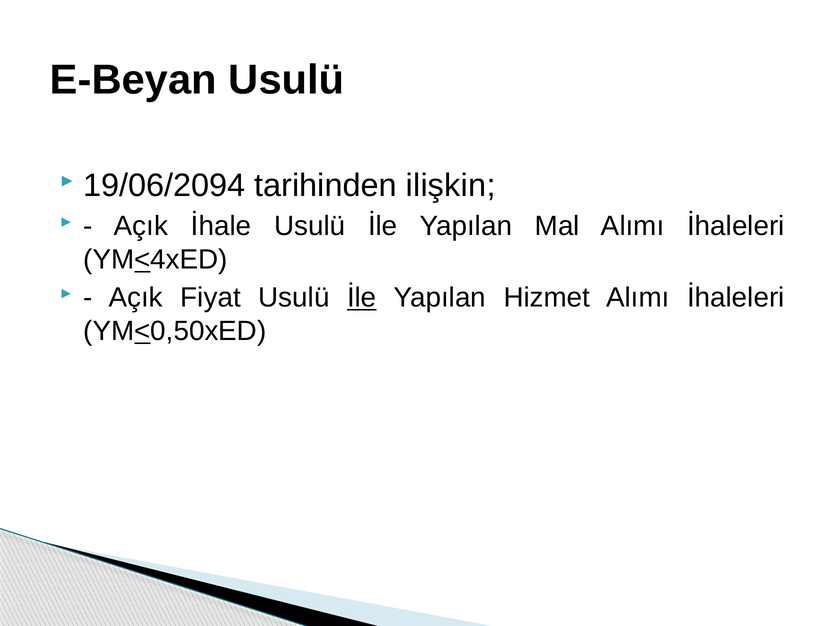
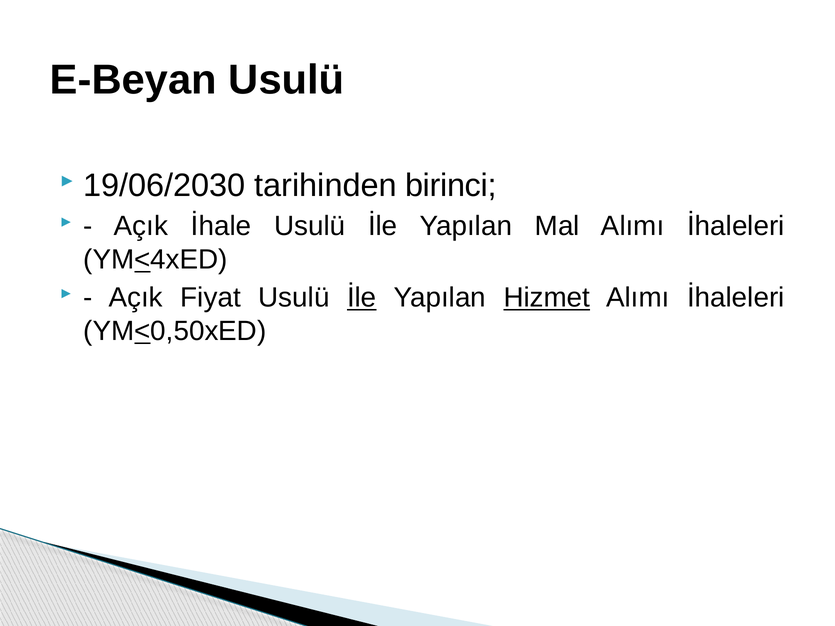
19/06/2094: 19/06/2094 -> 19/06/2030
ilişkin: ilişkin -> birinci
Hizmet underline: none -> present
